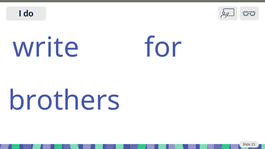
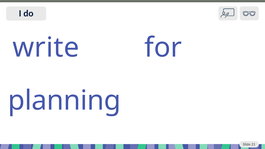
brothers: brothers -> planning
